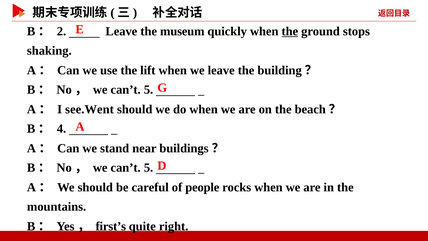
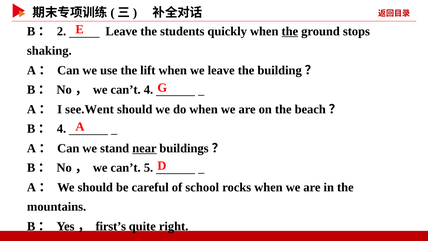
museum: museum -> students
5 at (149, 90): 5 -> 4
near underline: none -> present
people: people -> school
